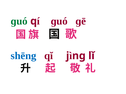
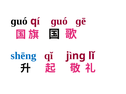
ɡuó at (19, 21) colour: green -> black
